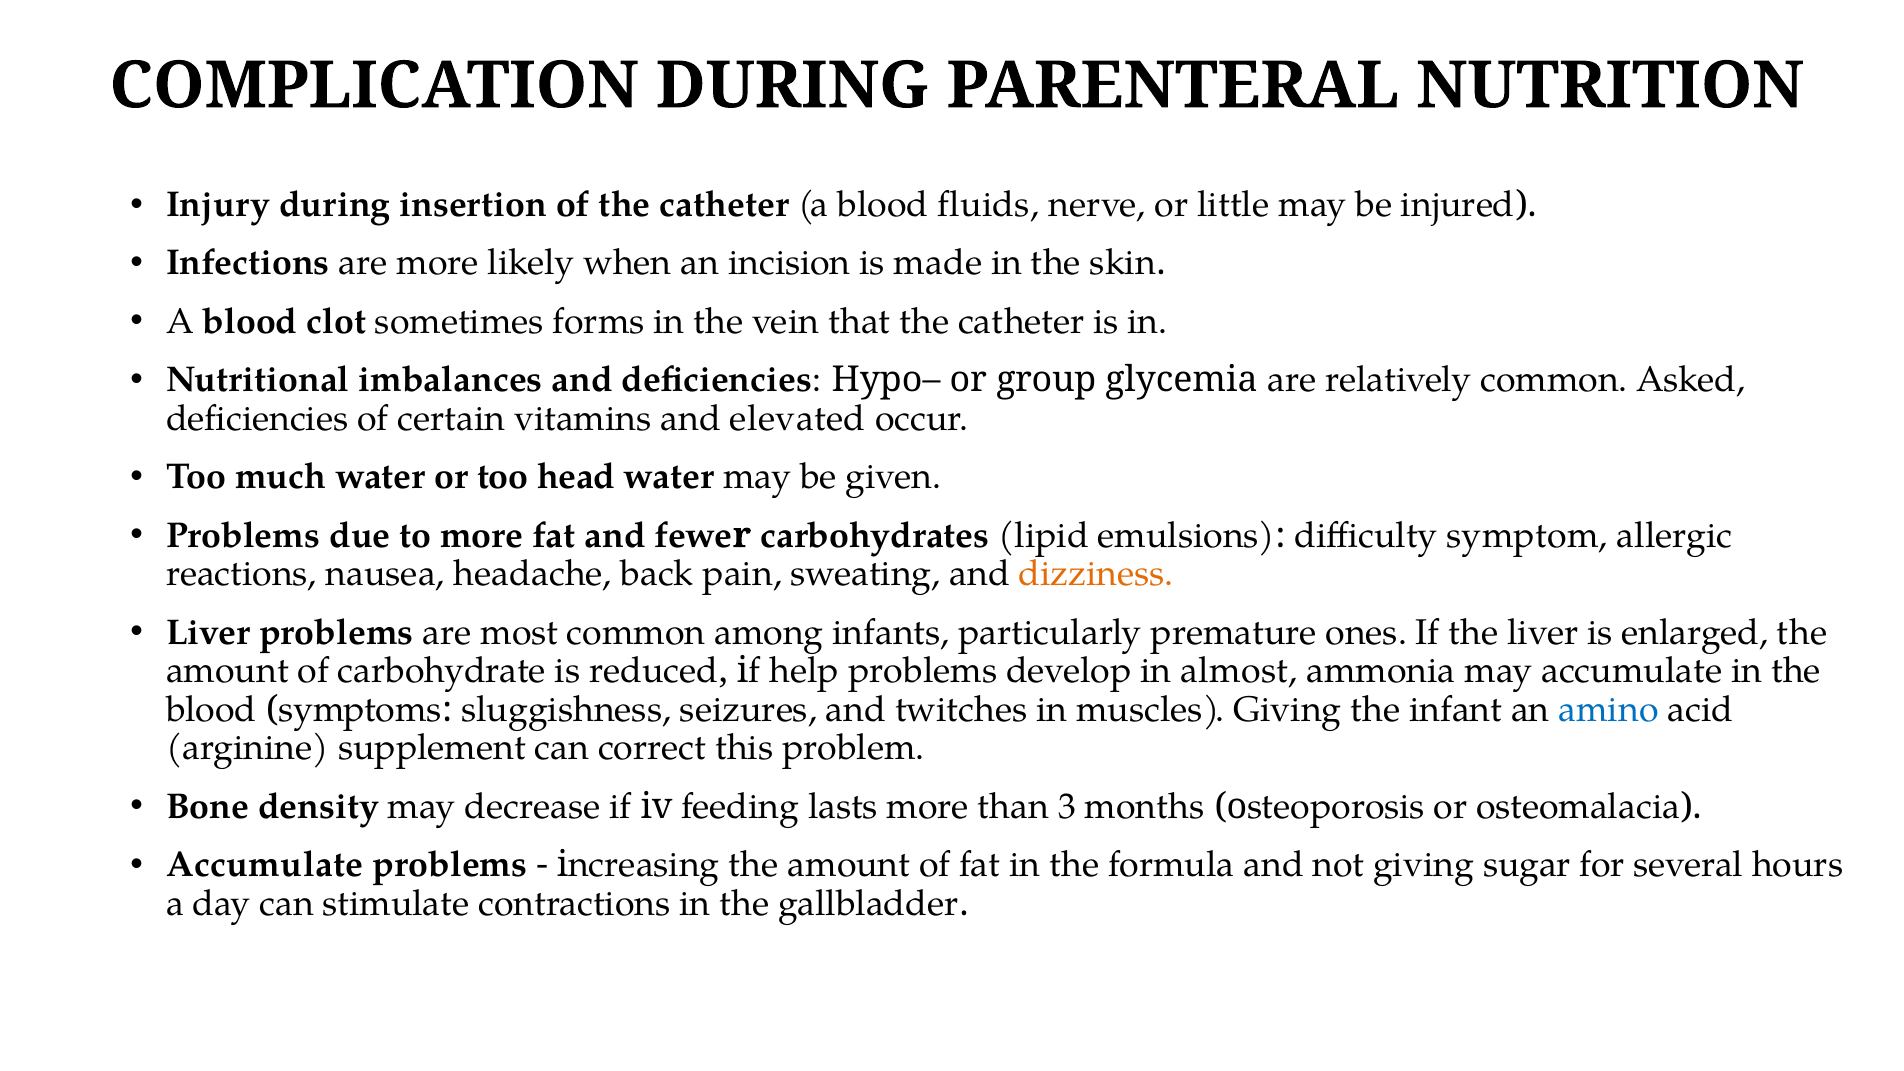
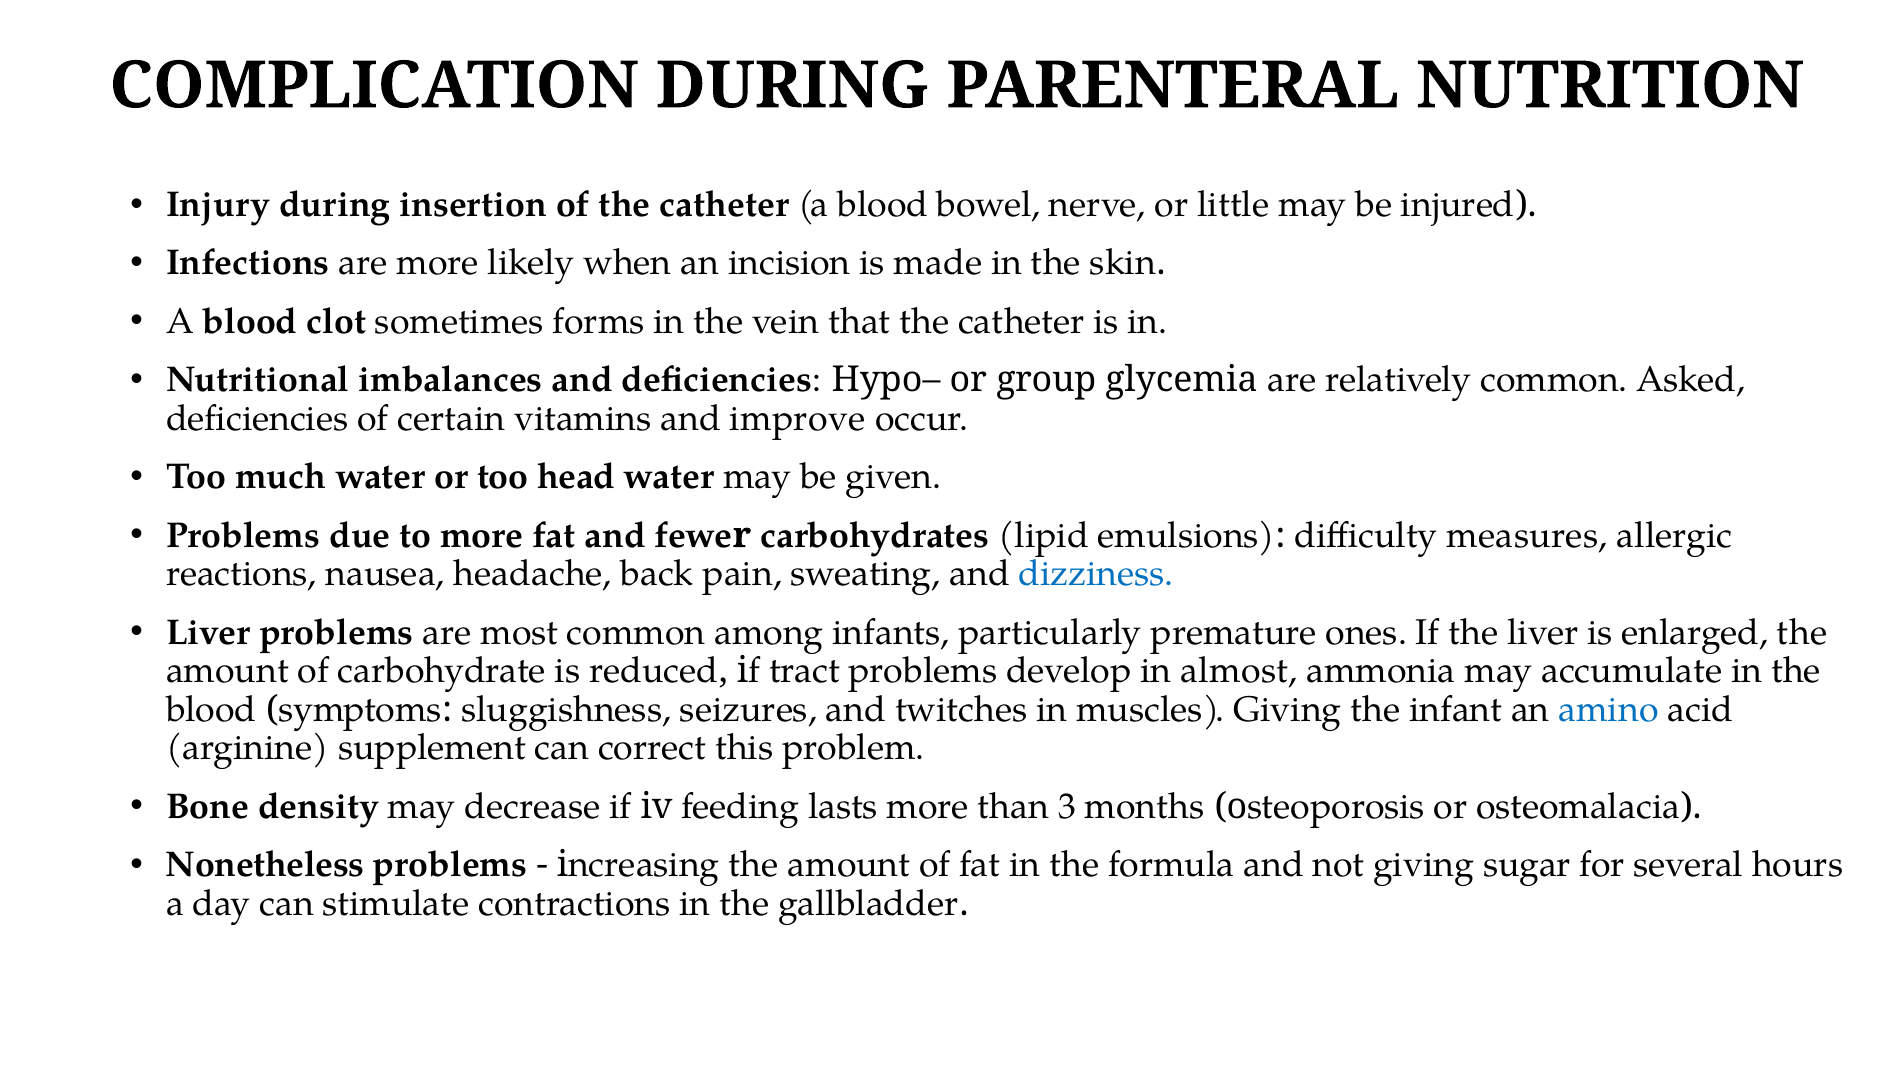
fluids: fluids -> bowel
elevated: elevated -> improve
symptom: symptom -> measures
dizziness colour: orange -> blue
help: help -> tract
Accumulate at (265, 865): Accumulate -> Nonetheless
